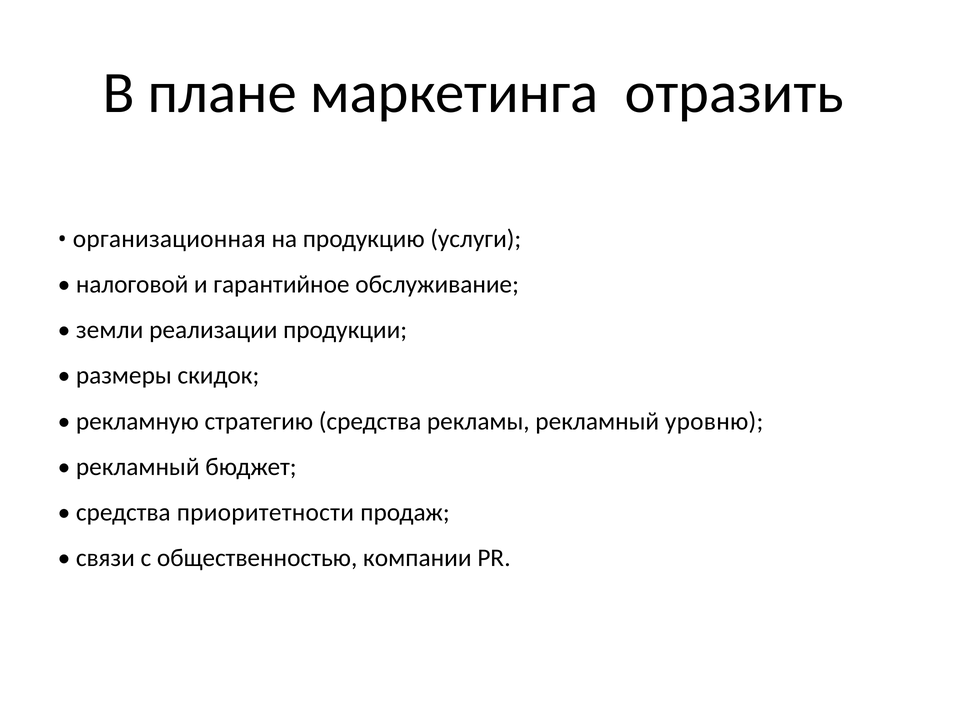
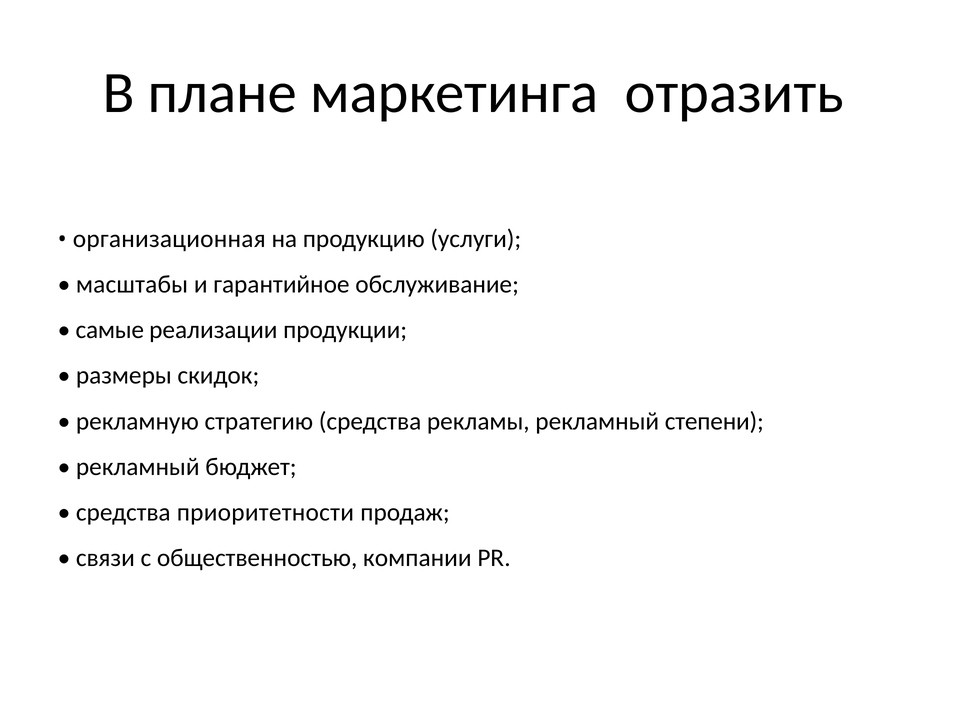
налоговой: налоговой -> масштабы
земли: земли -> самые
уровню: уровню -> степени
